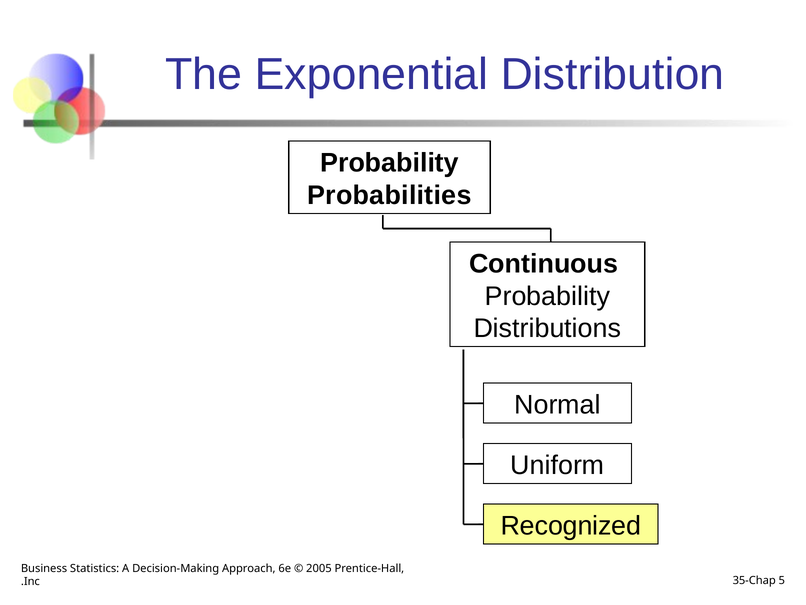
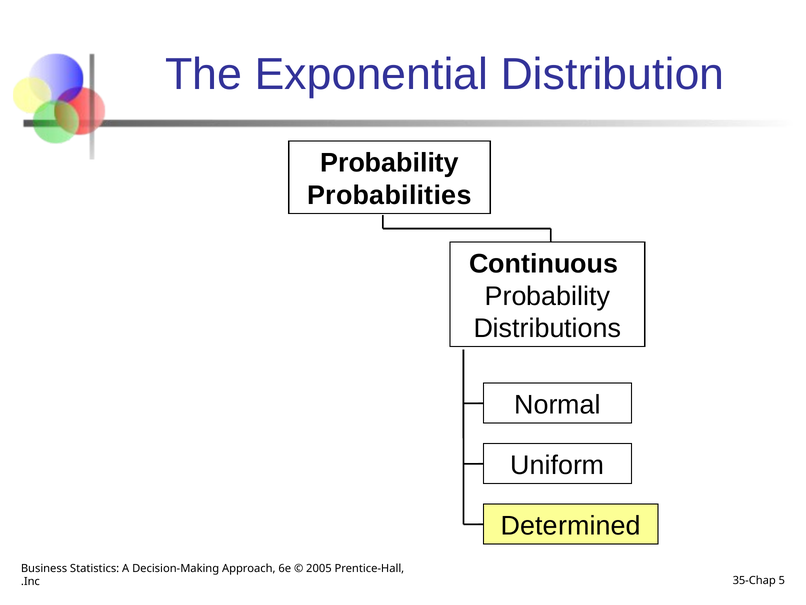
Recognized: Recognized -> Determined
